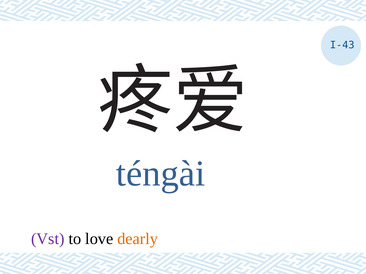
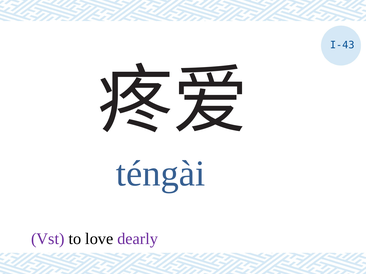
dearly colour: orange -> purple
